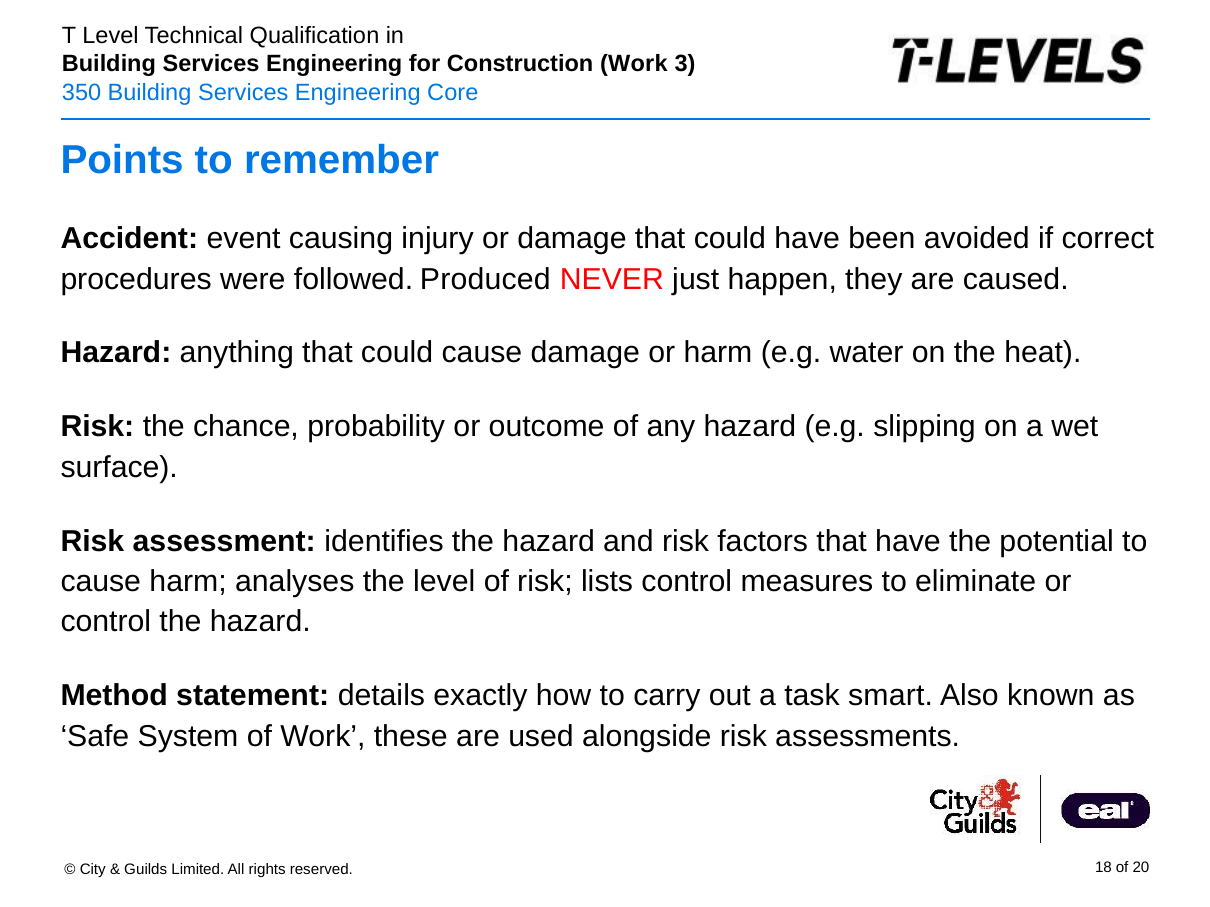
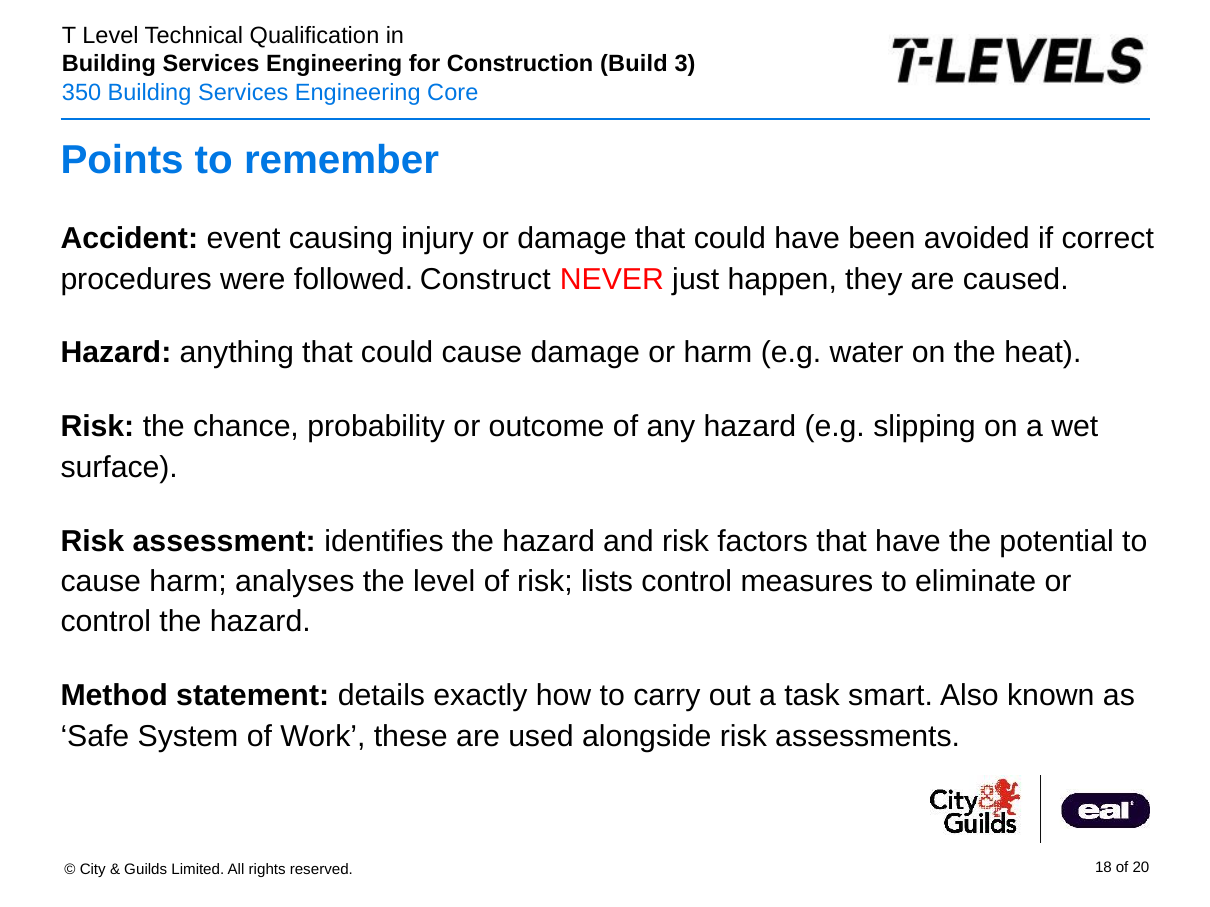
Work at (634, 64): Work -> Build
Produced: Produced -> Construct
